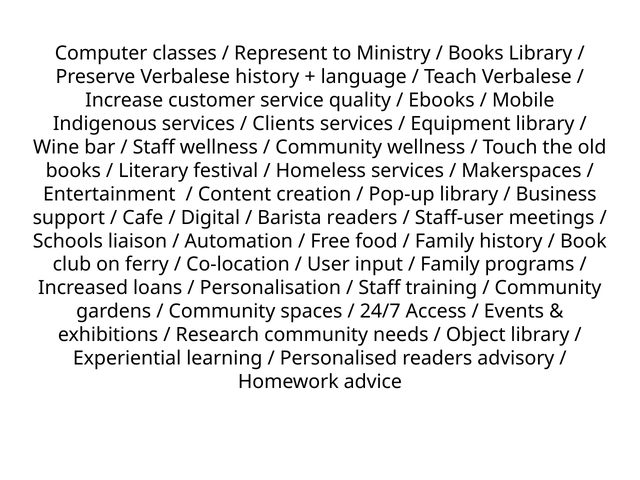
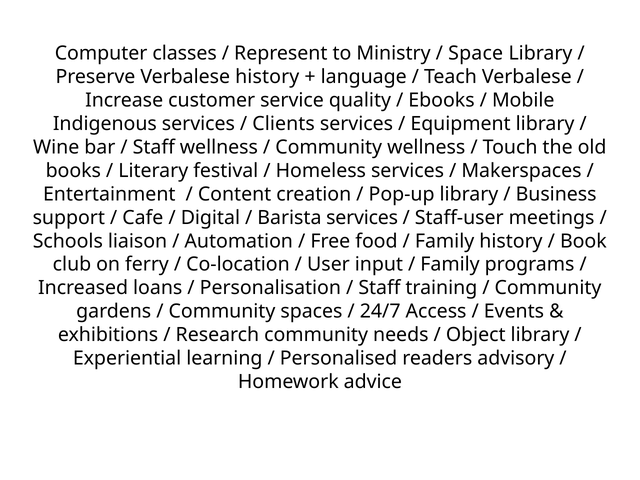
Books at (476, 53): Books -> Space
Barista readers: readers -> services
